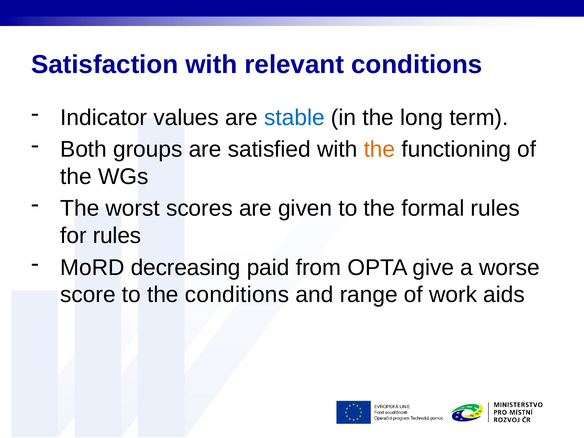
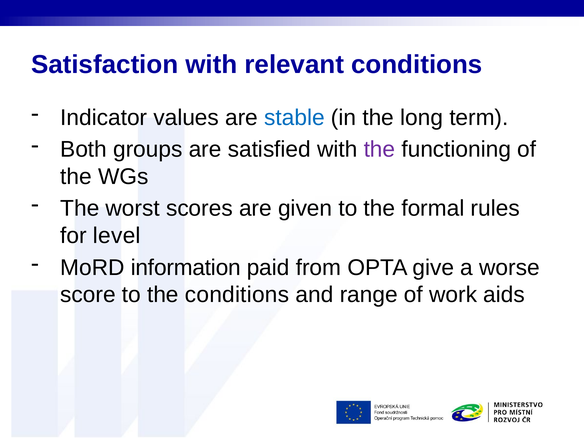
the at (379, 149) colour: orange -> purple
for rules: rules -> level
decreasing: decreasing -> information
